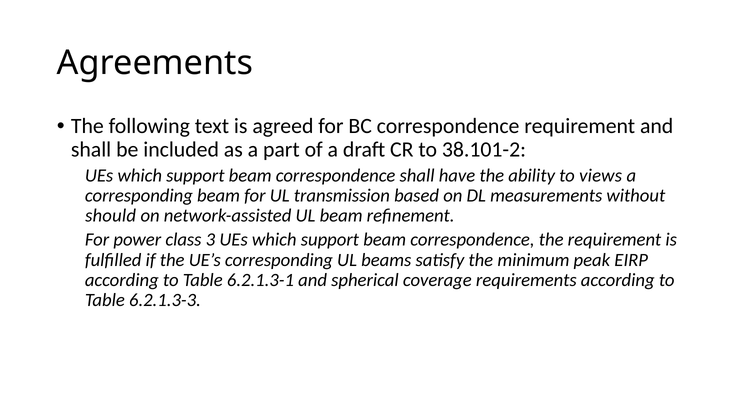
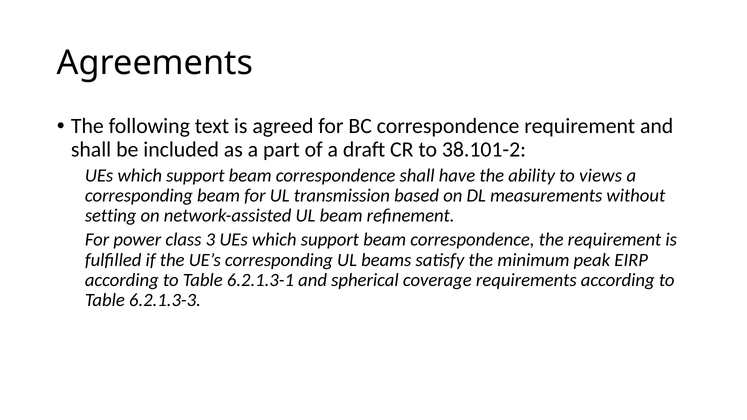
should: should -> setting
